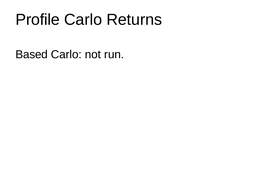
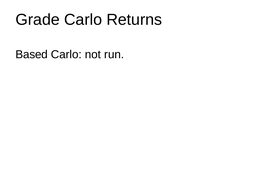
Profile: Profile -> Grade
